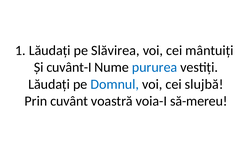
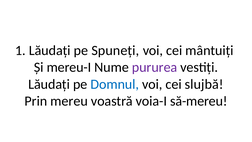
Slăvirea: Slăvirea -> Spuneți
cuvânt-I: cuvânt-I -> mereu-I
pururea colour: blue -> purple
cuvânt: cuvânt -> mereu
